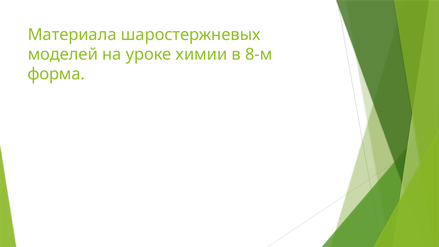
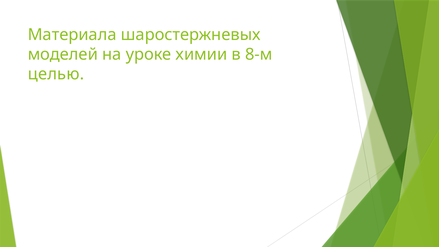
форма: форма -> целью
